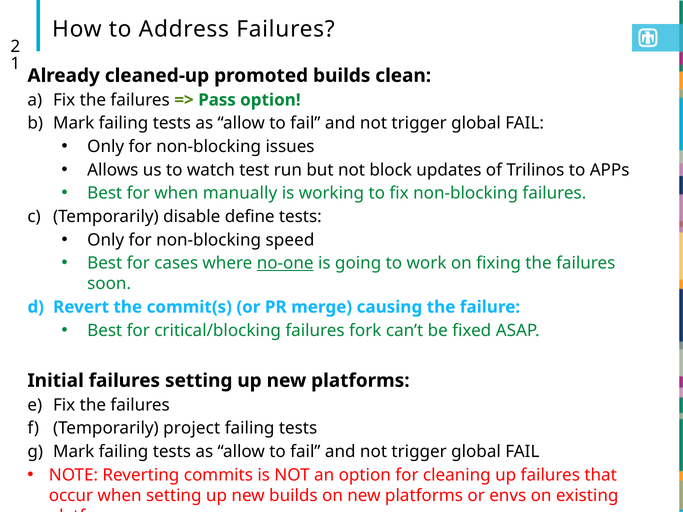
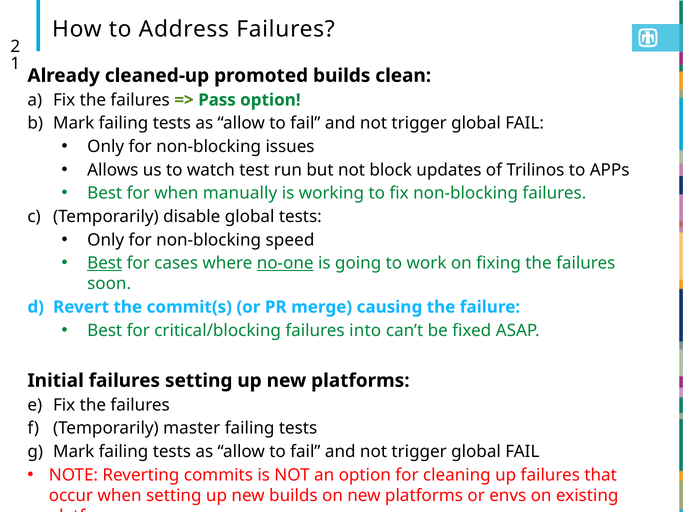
disable define: define -> global
Best at (105, 263) underline: none -> present
fork: fork -> into
project: project -> master
